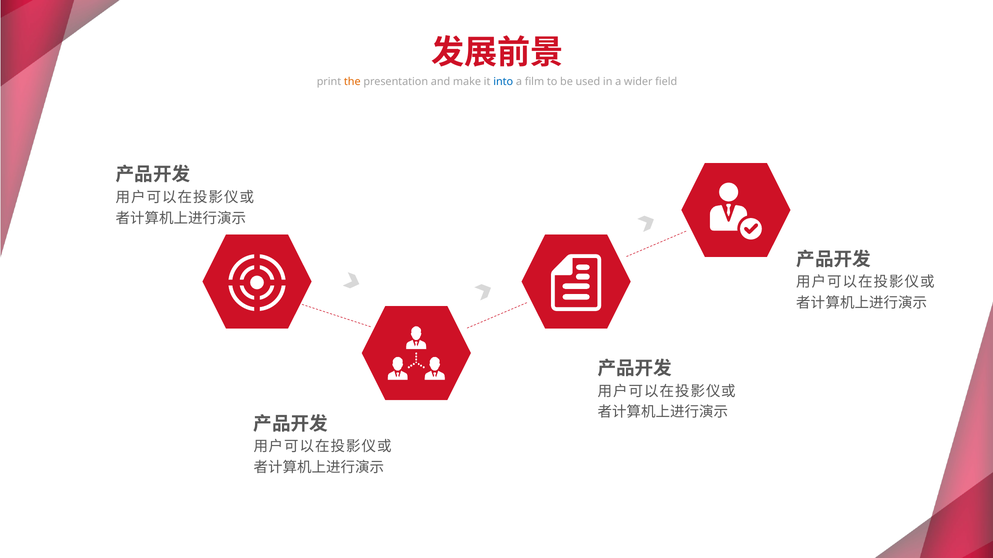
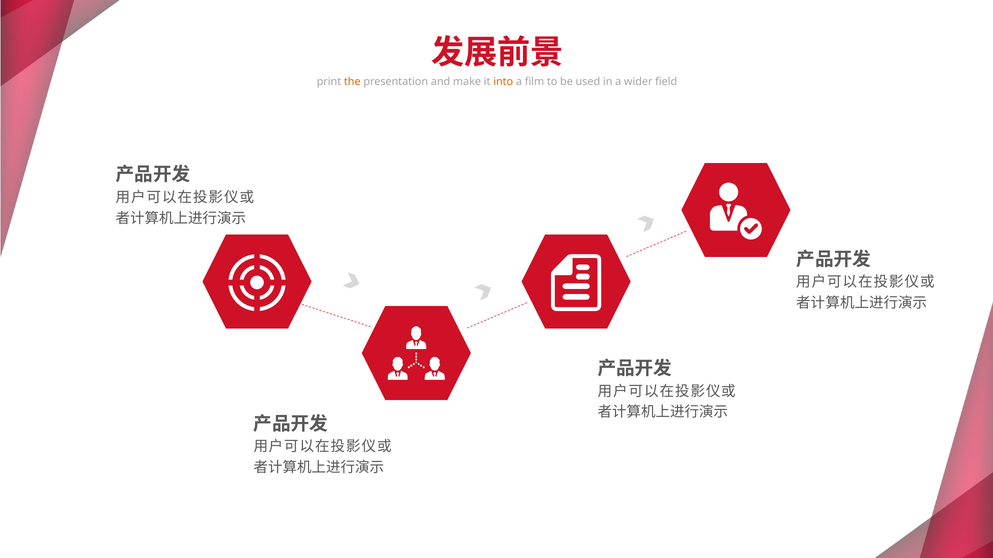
into colour: blue -> orange
